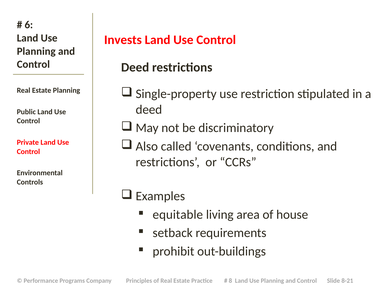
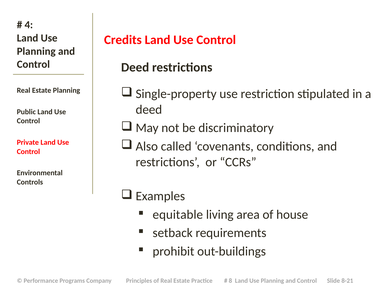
6: 6 -> 4
Invests: Invests -> Credits
